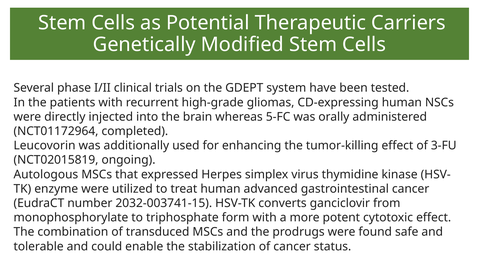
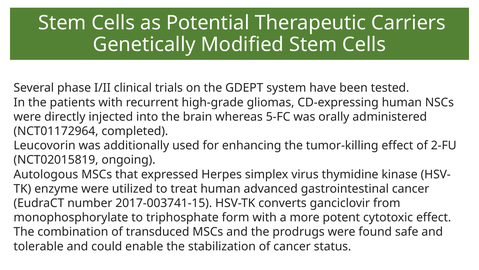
3-FU: 3-FU -> 2-FU
2032-003741-15: 2032-003741-15 -> 2017-003741-15
